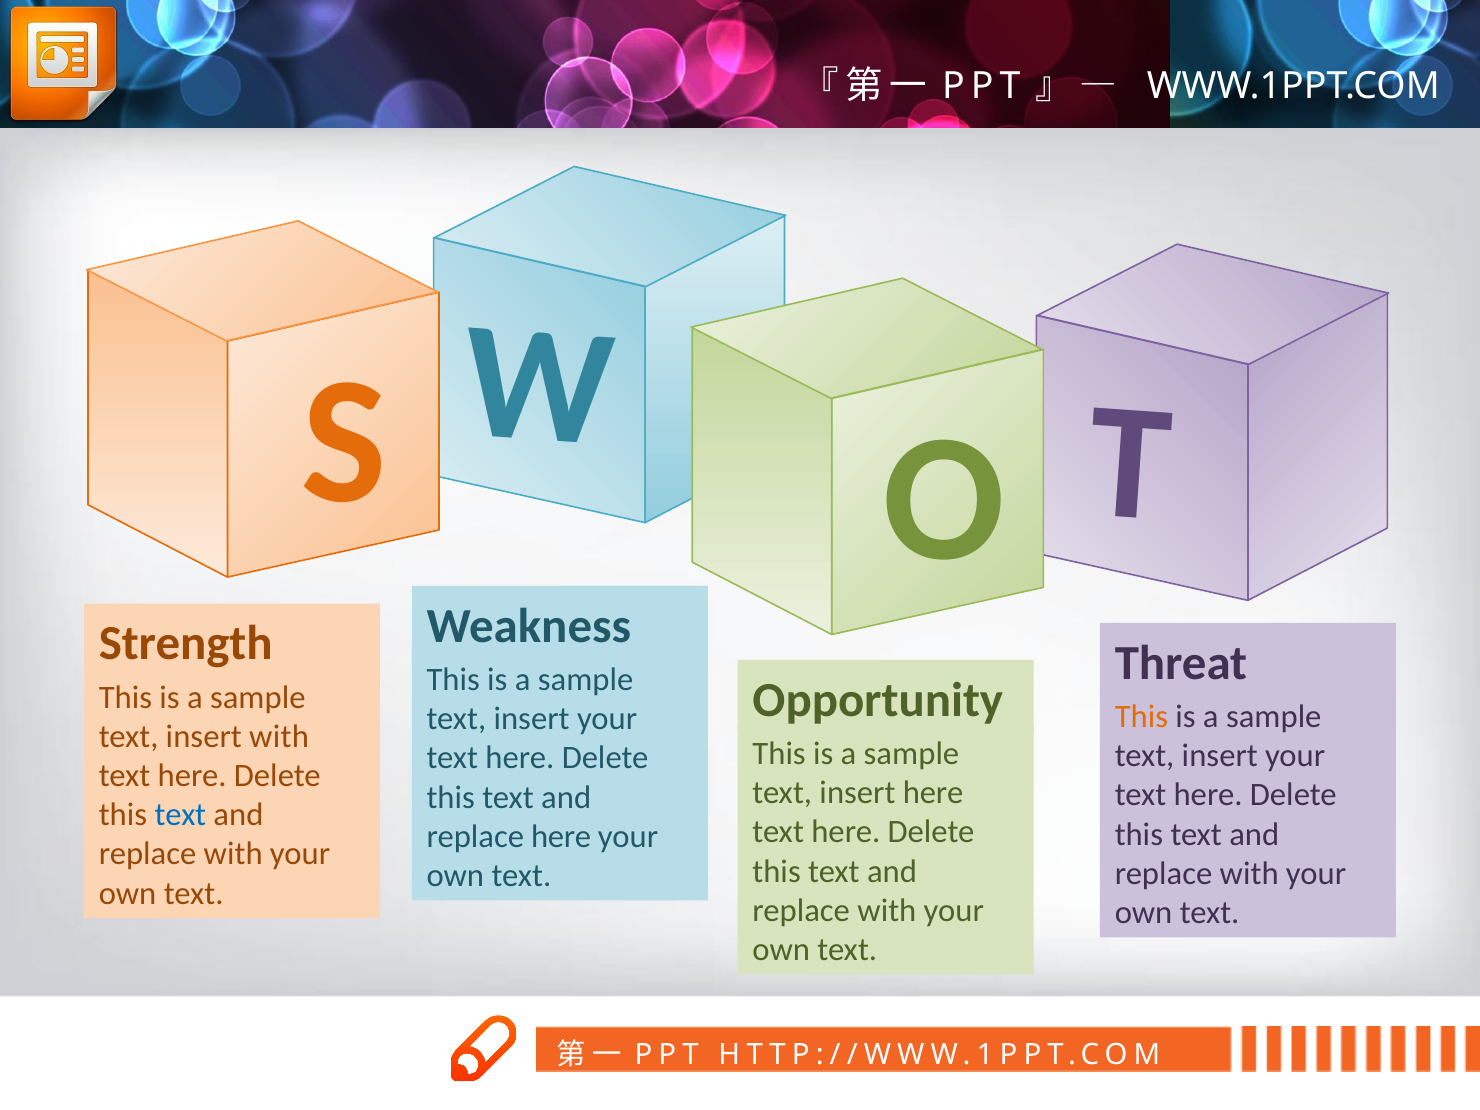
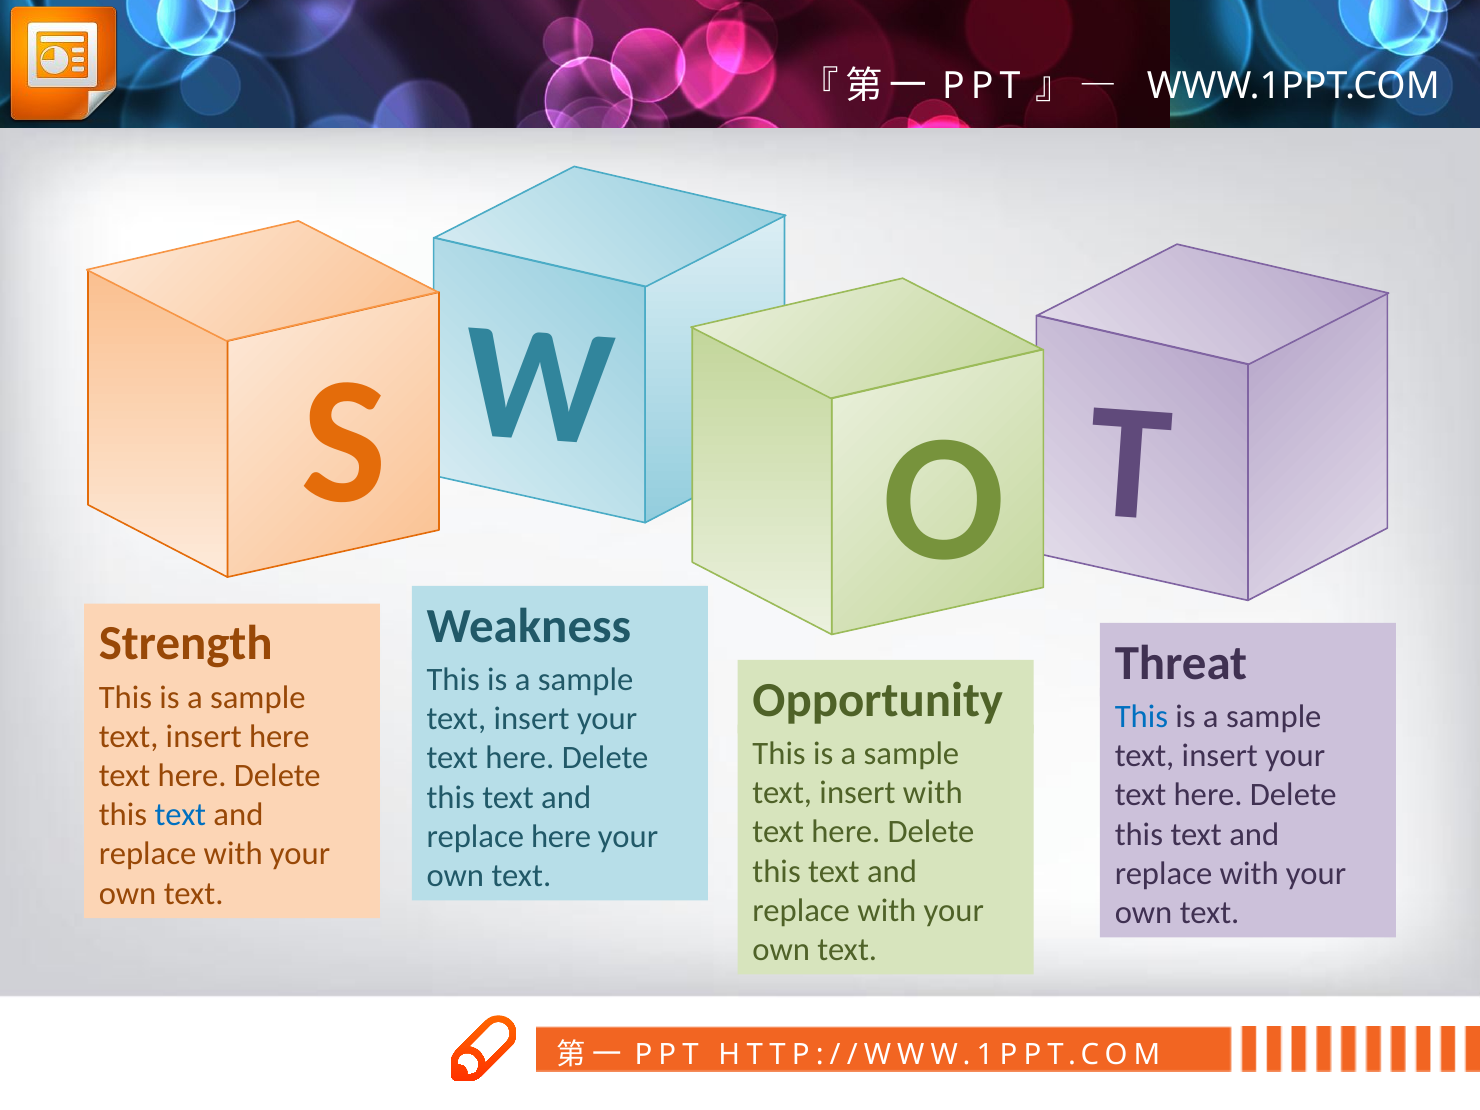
This at (1141, 717) colour: orange -> blue
insert with: with -> here
insert here: here -> with
